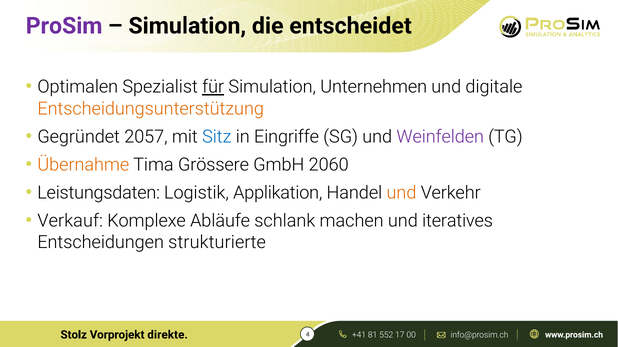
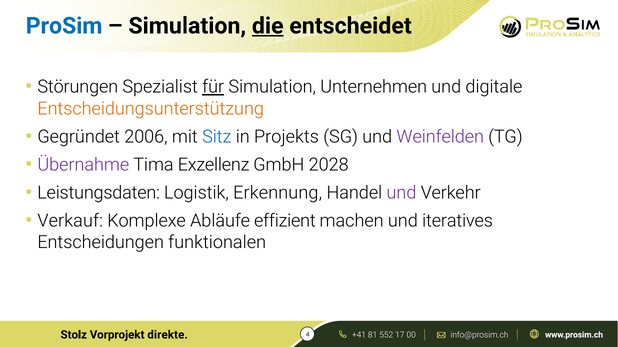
ProSim colour: purple -> blue
die underline: none -> present
Optimalen: Optimalen -> Störungen
2057: 2057 -> 2006
Eingriffe: Eingriffe -> Projekts
Übernahme colour: orange -> purple
Grössere: Grössere -> Exzellenz
2060: 2060 -> 2028
Applikation: Applikation -> Erkennung
und at (401, 193) colour: orange -> purple
schlank: schlank -> effizient
strukturierte: strukturierte -> funktionalen
